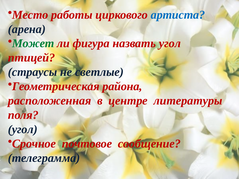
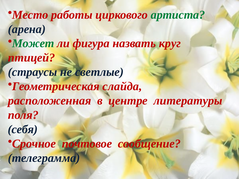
артиста colour: blue -> green
назвать угол: угол -> круг
района: района -> слайда
угол at (23, 129): угол -> себя
